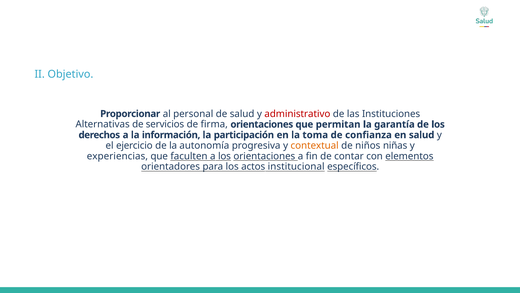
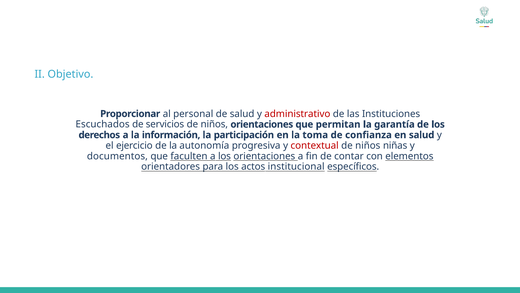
Alternativas: Alternativas -> Escuchados
servicios de firma: firma -> niños
contextual colour: orange -> red
experiencias: experiencias -> documentos
